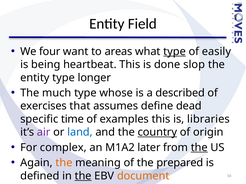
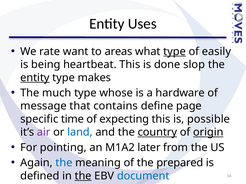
Field: Field -> Uses
four: four -> rate
entity at (35, 78) underline: none -> present
longer: longer -> makes
described: described -> hardware
exercises: exercises -> message
assumes: assumes -> contains
dead: dead -> page
examples: examples -> expecting
libraries: libraries -> possible
origin underline: none -> present
complex: complex -> pointing
the at (199, 148) underline: present -> none
the at (64, 163) colour: orange -> blue
document colour: orange -> blue
